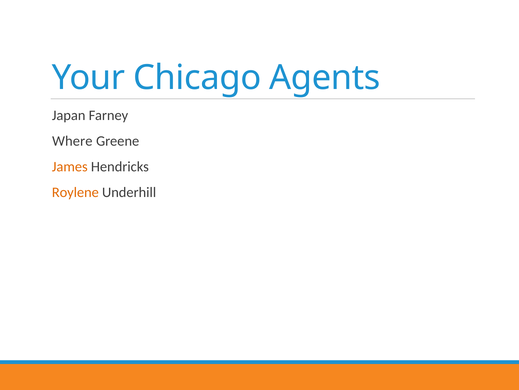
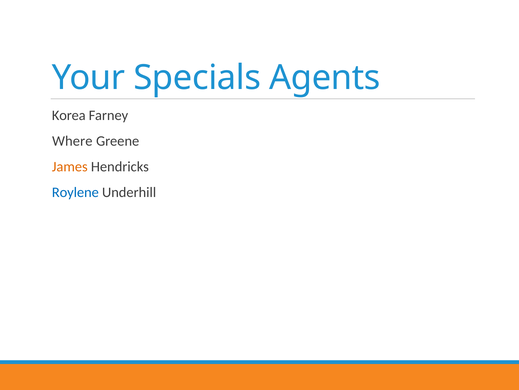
Chicago: Chicago -> Specials
Japan: Japan -> Korea
Roylene colour: orange -> blue
